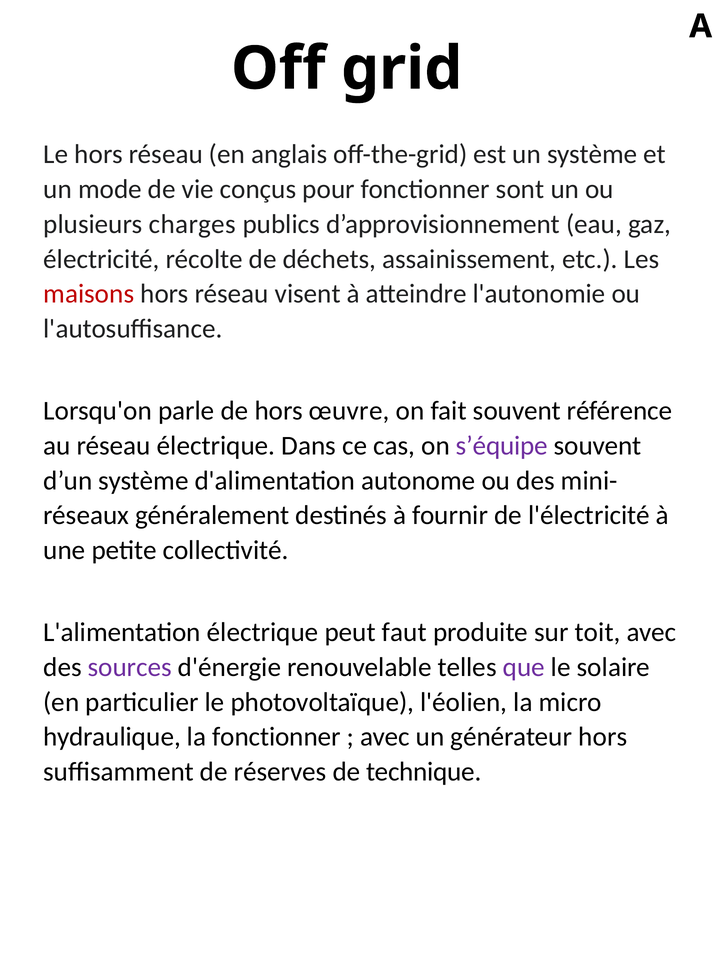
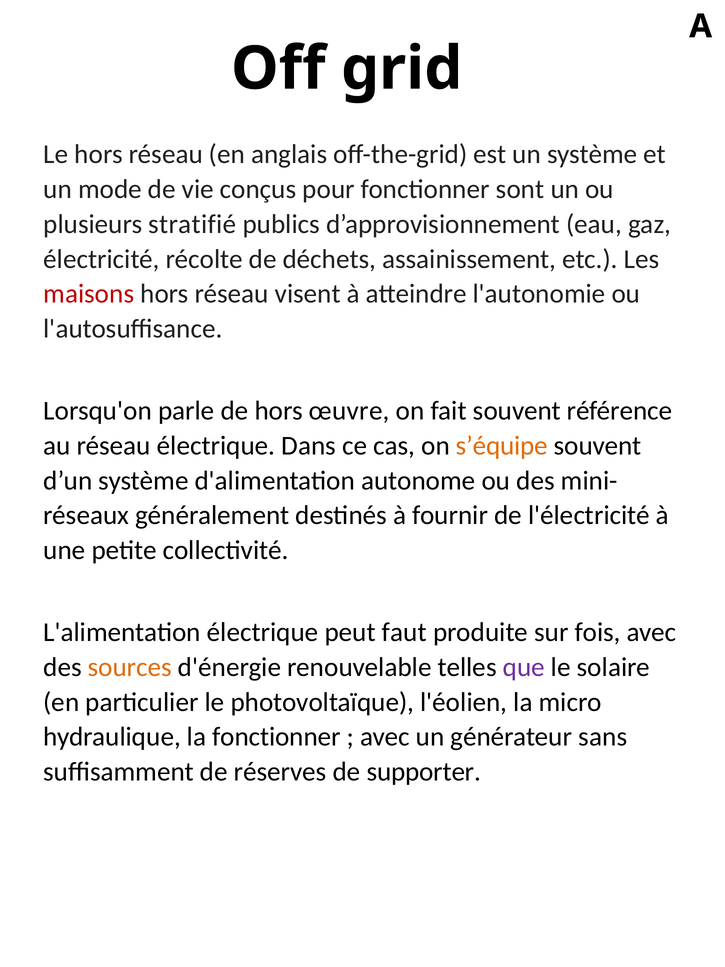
charges: charges -> stratifié
s’équipe colour: purple -> orange
toit: toit -> fois
sources colour: purple -> orange
générateur hors: hors -> sans
technique: technique -> supporter
